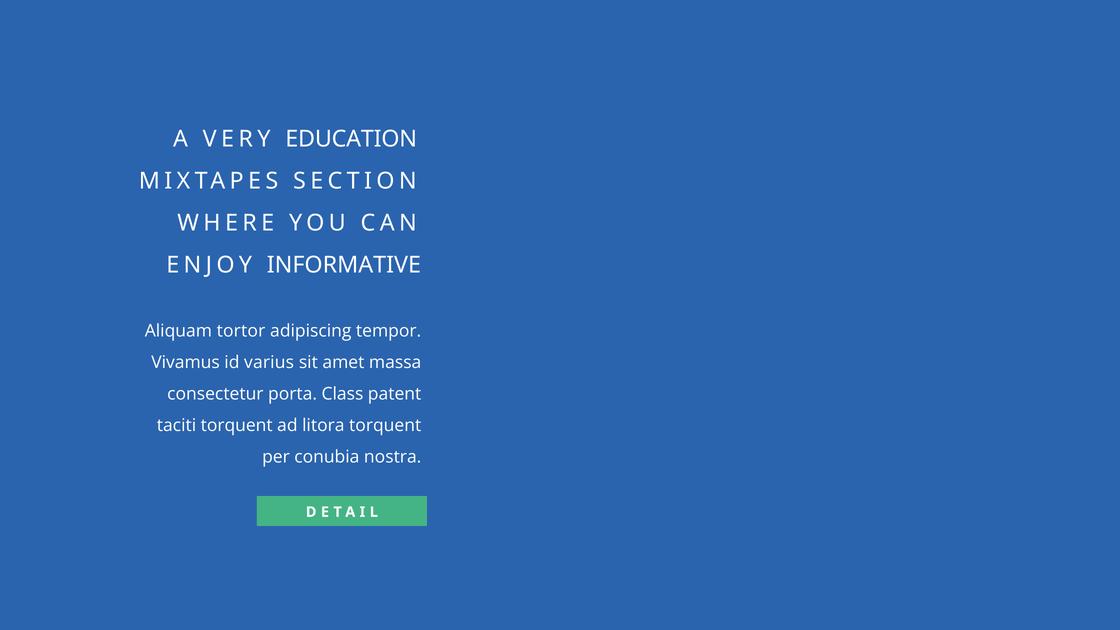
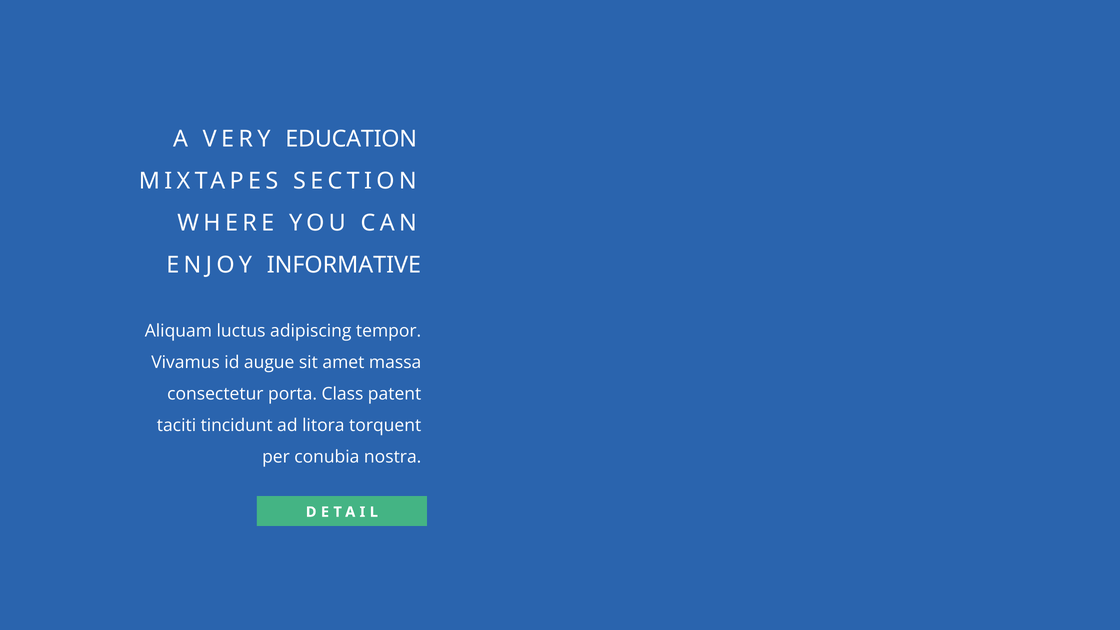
tortor: tortor -> luctus
varius: varius -> augue
taciti torquent: torquent -> tincidunt
